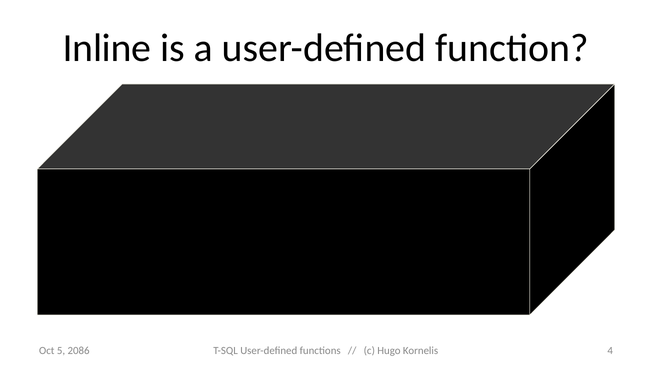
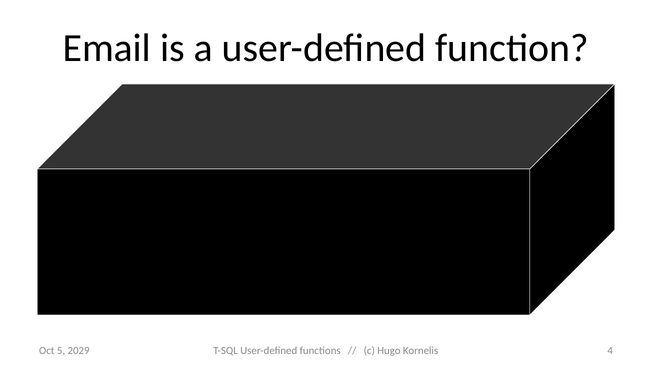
Inline: Inline -> Email
2086: 2086 -> 2029
